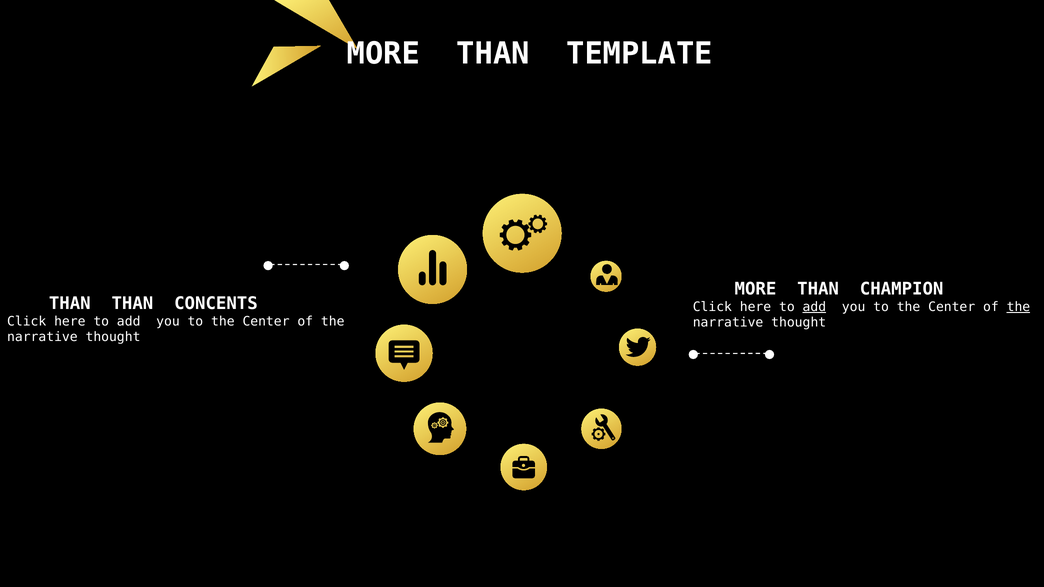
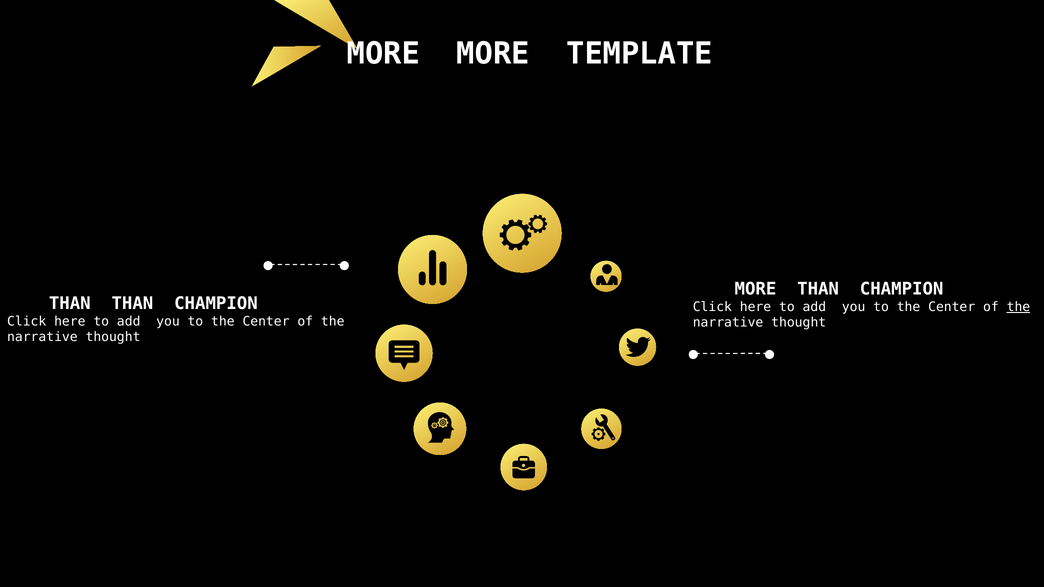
THAN at (493, 54): THAN -> MORE
CONCENTS at (216, 304): CONCENTS -> CHAMPION
add at (814, 307) underline: present -> none
